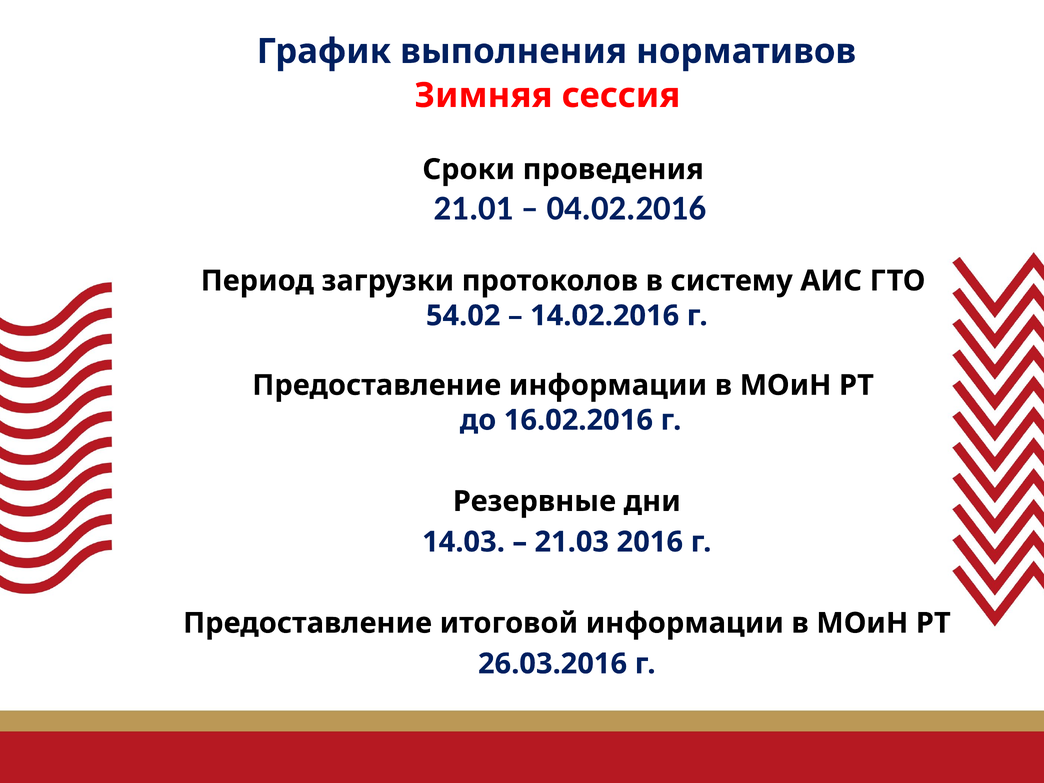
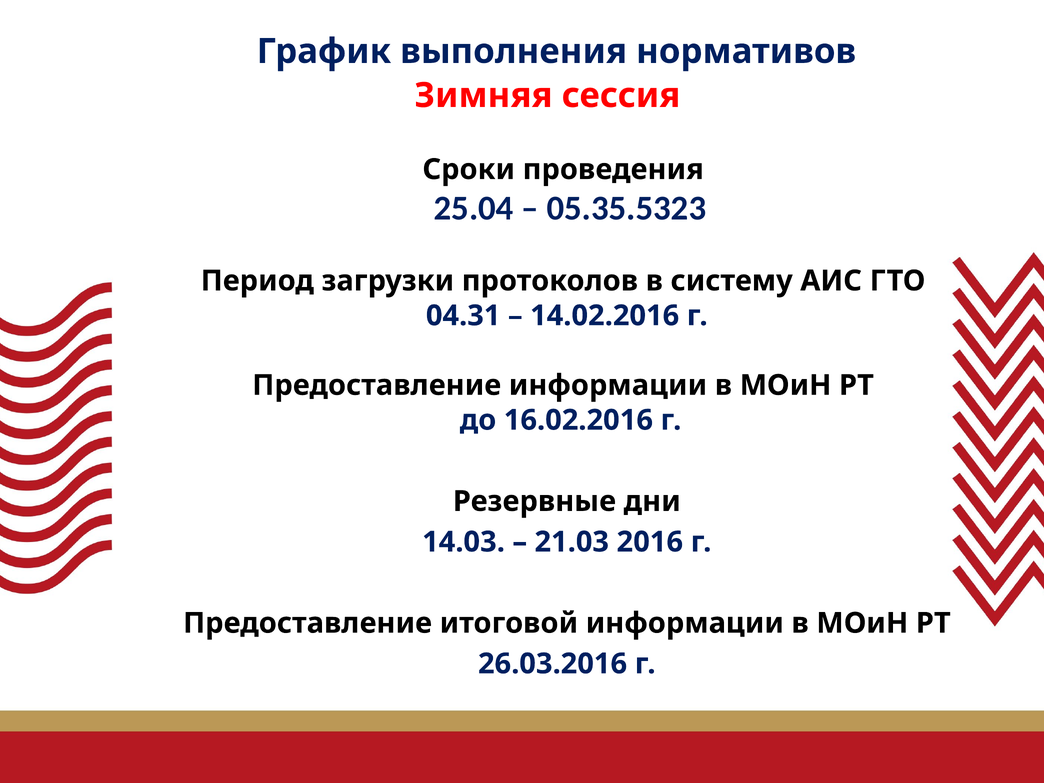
21.01: 21.01 -> 25.04
04.02.2016: 04.02.2016 -> 05.35.5323
54.02: 54.02 -> 04.31
